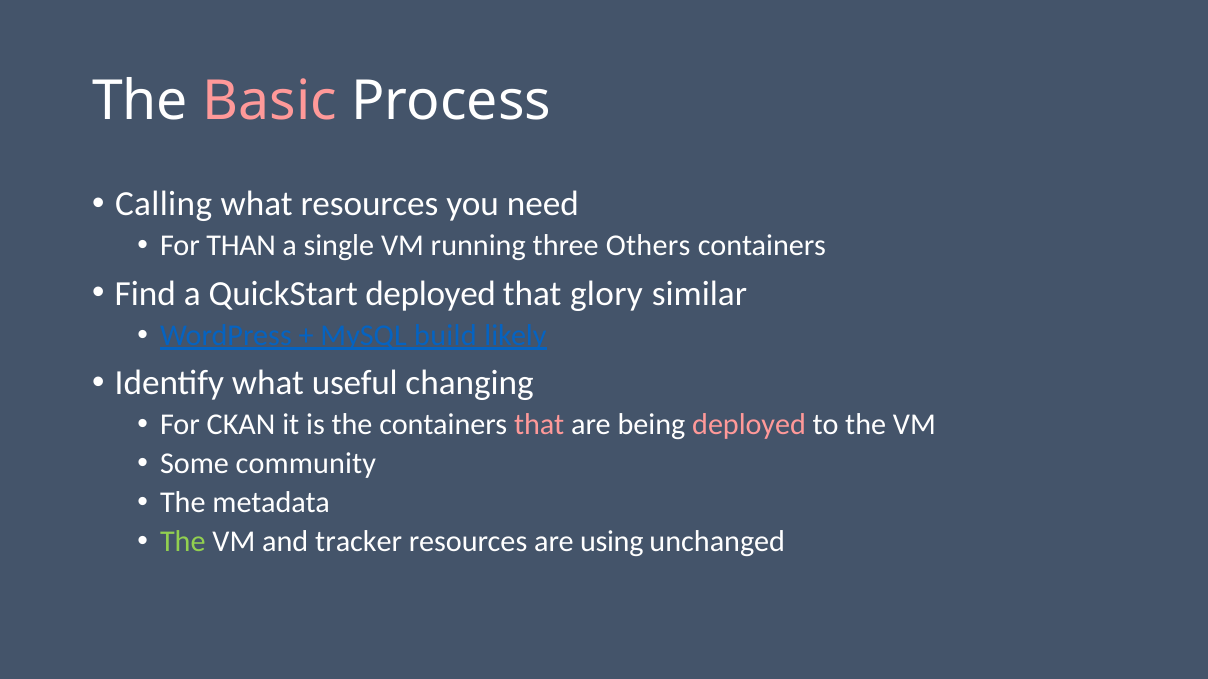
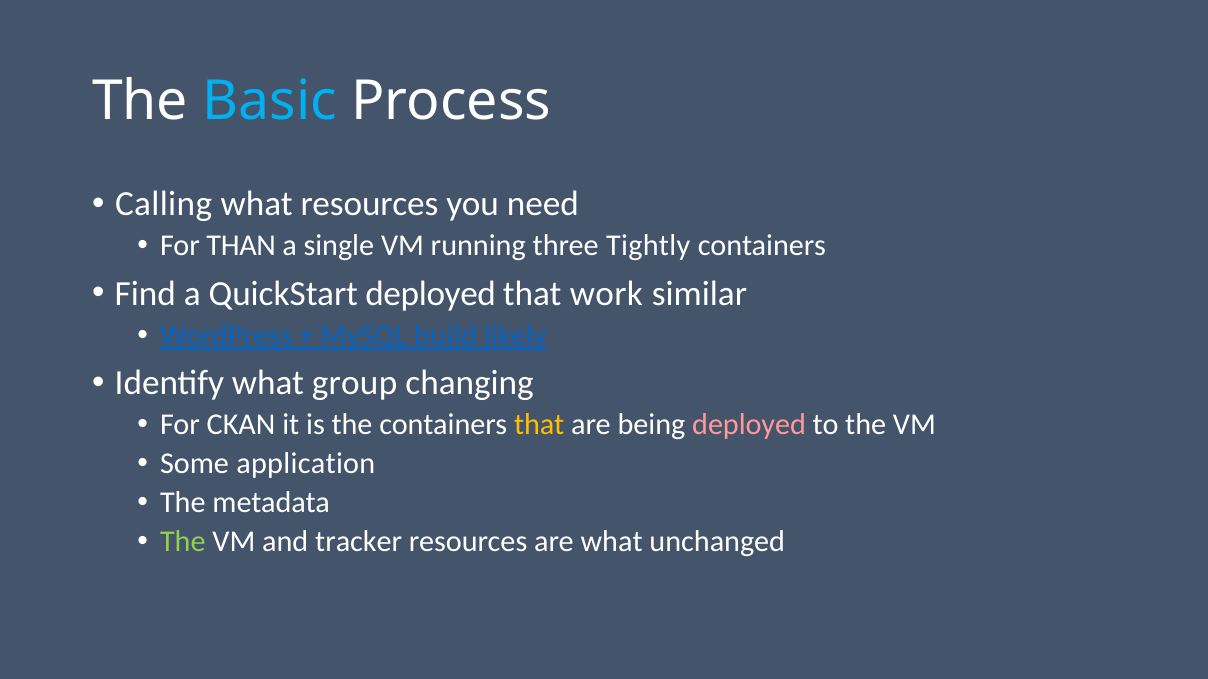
Basic colour: pink -> light blue
Others: Others -> Tightly
glory: glory -> work
useful: useful -> group
that at (539, 425) colour: pink -> yellow
community: community -> application
are using: using -> what
